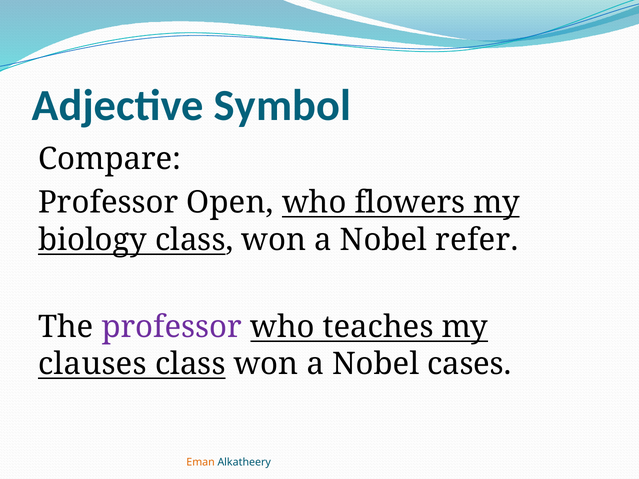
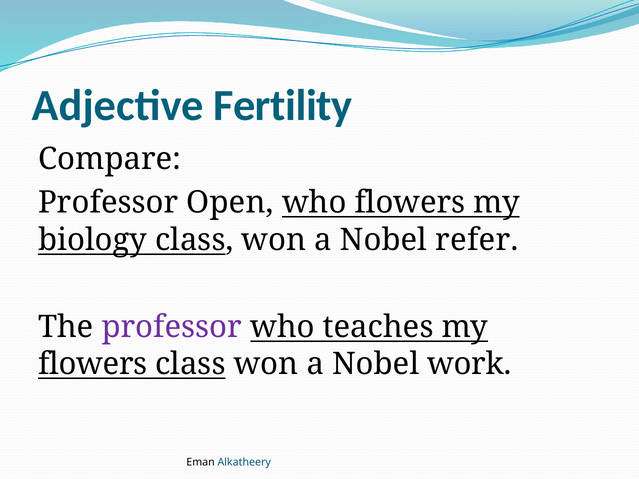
Symbol: Symbol -> Fertility
clauses at (92, 364): clauses -> flowers
cases: cases -> work
Eman colour: orange -> black
